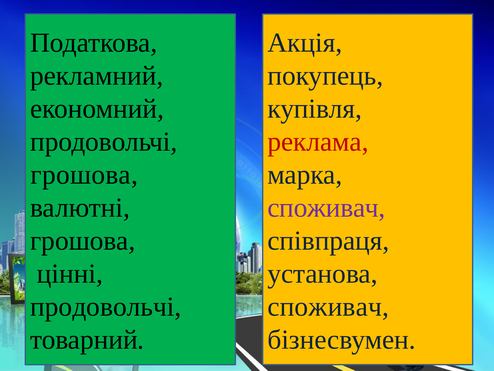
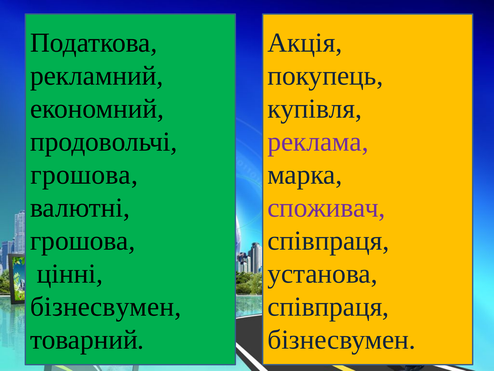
реклама colour: red -> purple
продовольчі at (106, 306): продовольчі -> бізнесвумен
споживач at (328, 306): споживач -> співпраця
